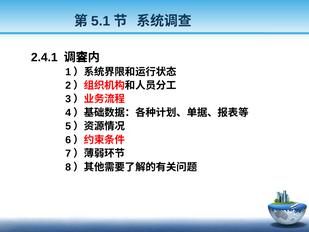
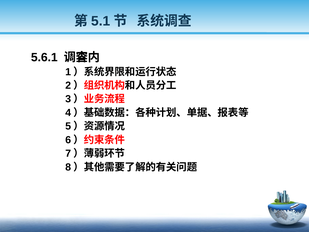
2.4.1: 2.4.1 -> 5.6.1
